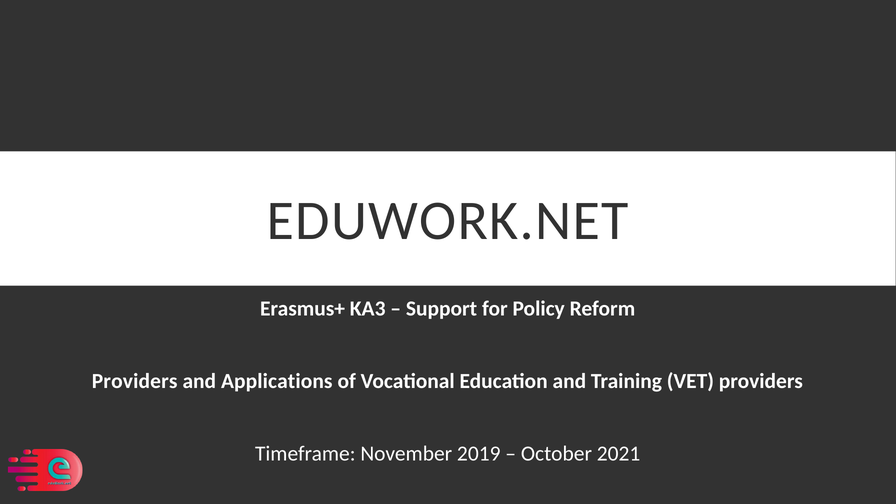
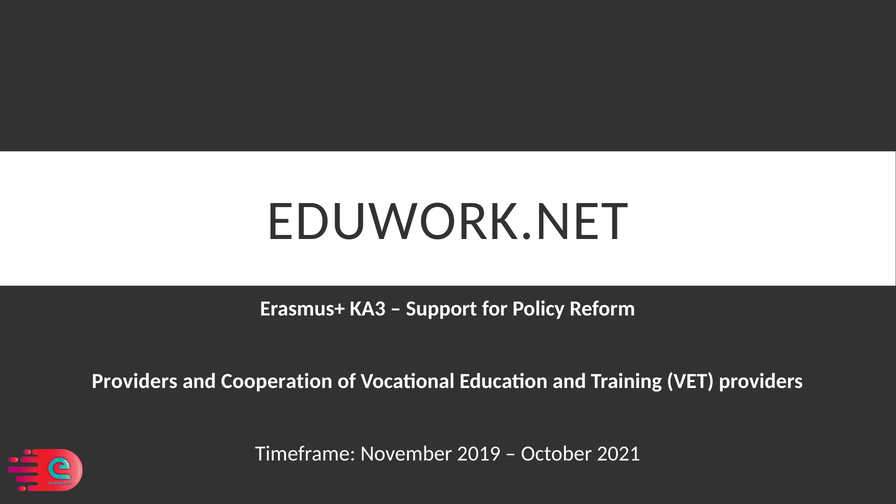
Applications: Applications -> Cooperation
